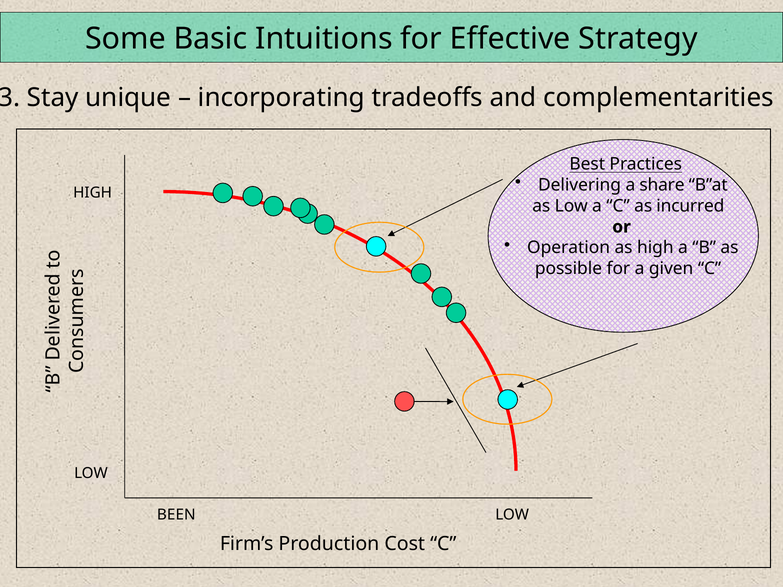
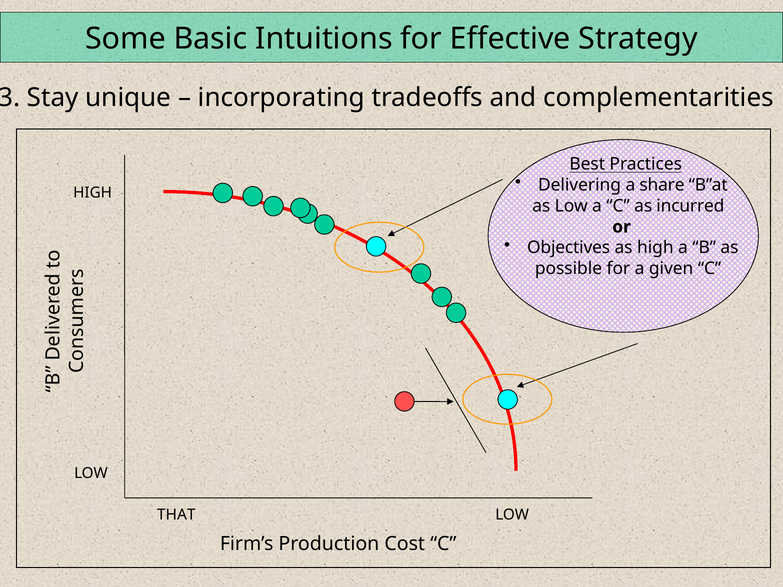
Operation: Operation -> Objectives
BEEN: BEEN -> THAT
